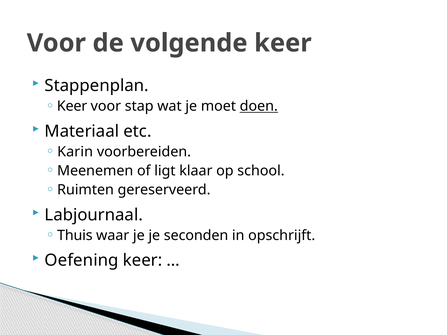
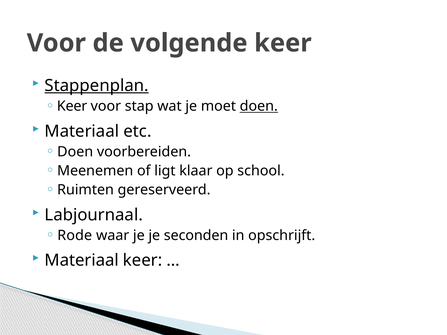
Stappenplan underline: none -> present
Karin at (75, 152): Karin -> Doen
Thuis: Thuis -> Rode
Oefening at (82, 261): Oefening -> Materiaal
